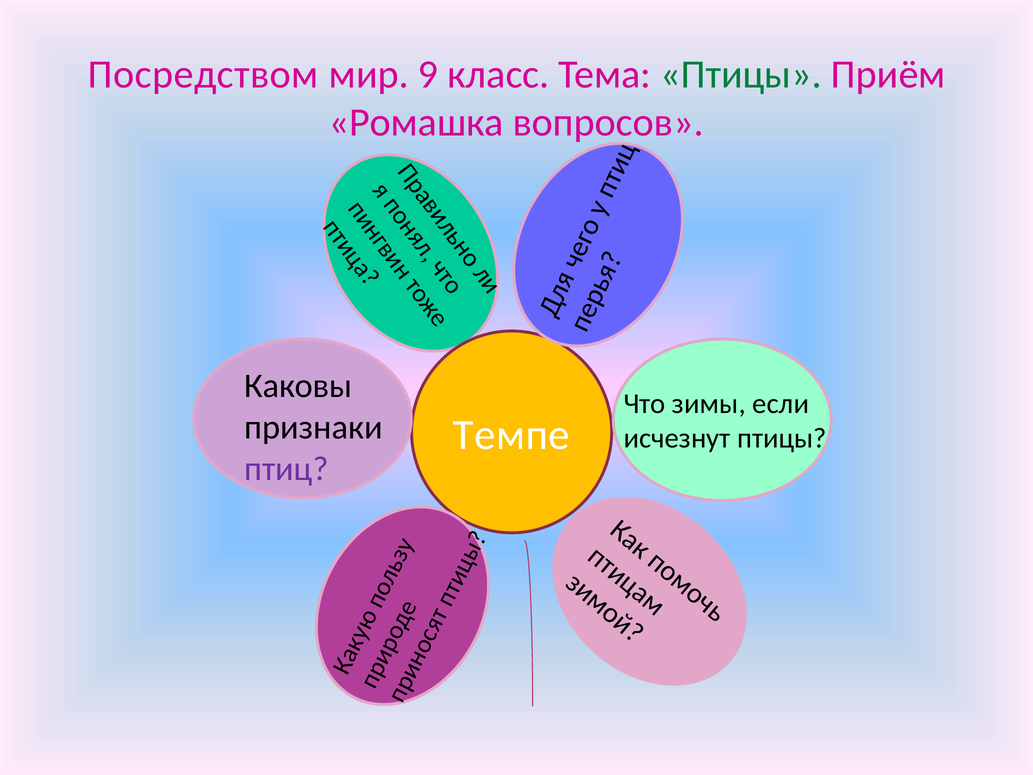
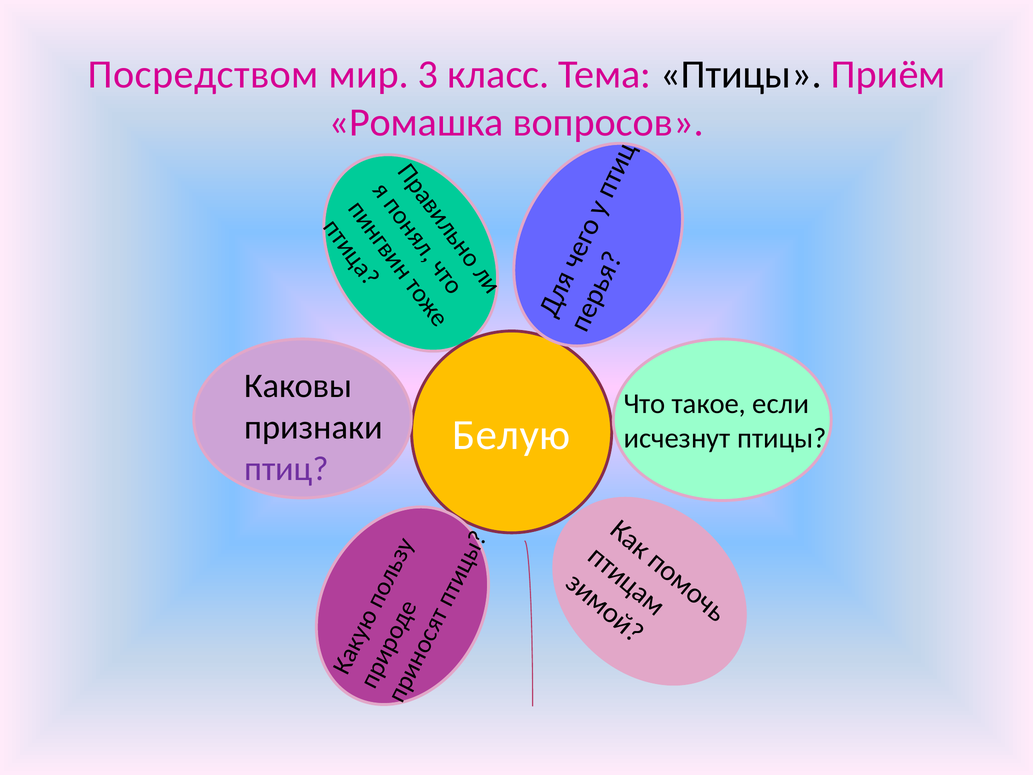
9: 9 -> 3
Птицы at (741, 74) colour: green -> black
зимы: зимы -> такое
Темпе: Темпе -> Белую
